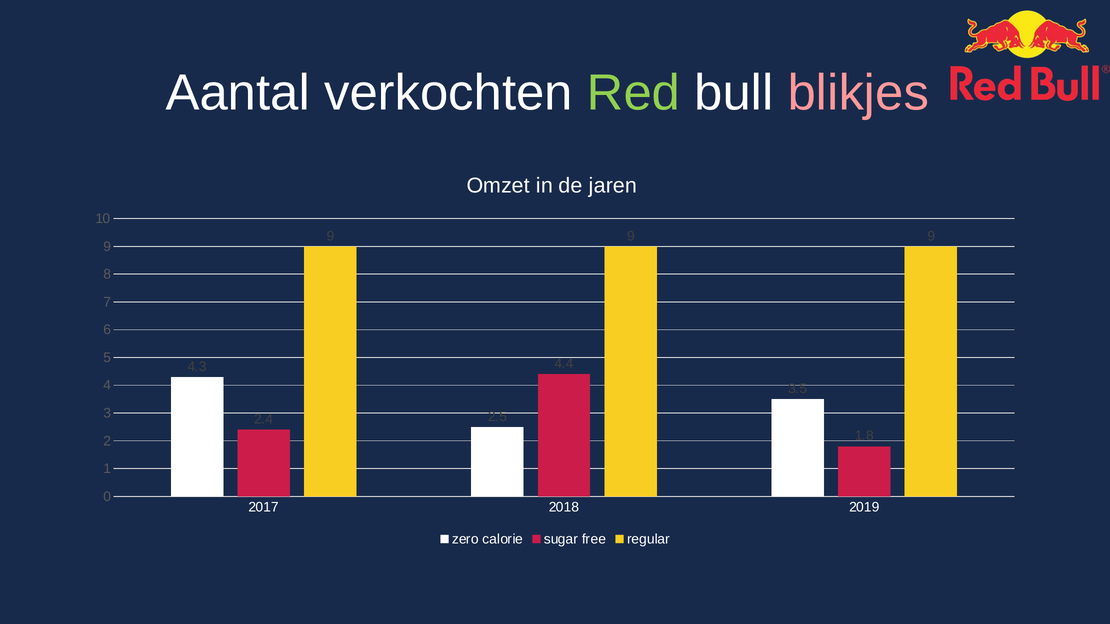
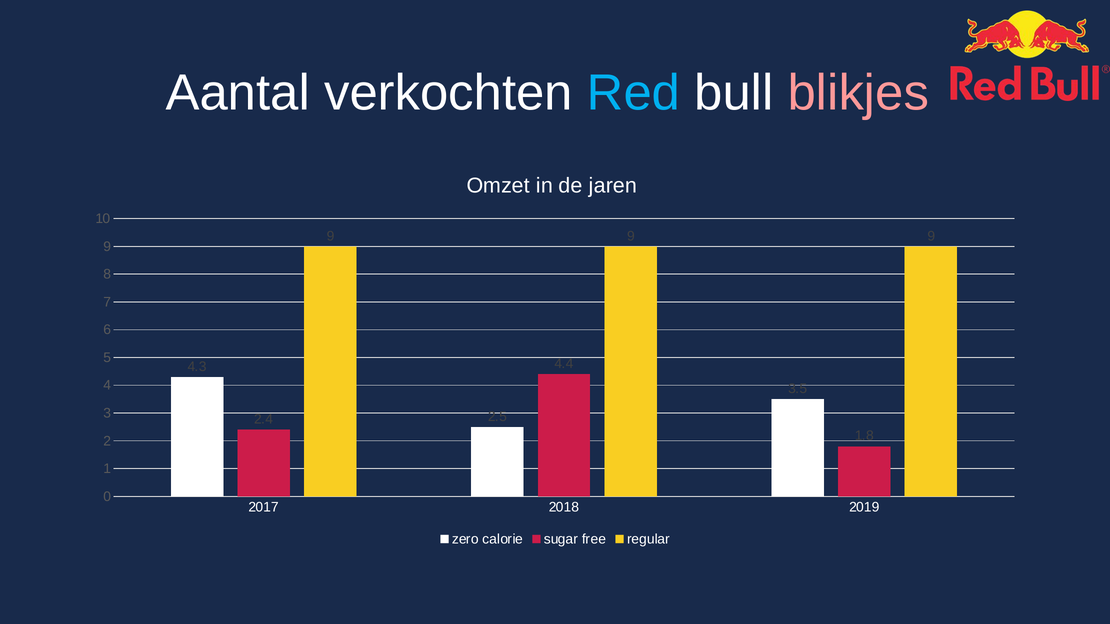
Red colour: light green -> light blue
